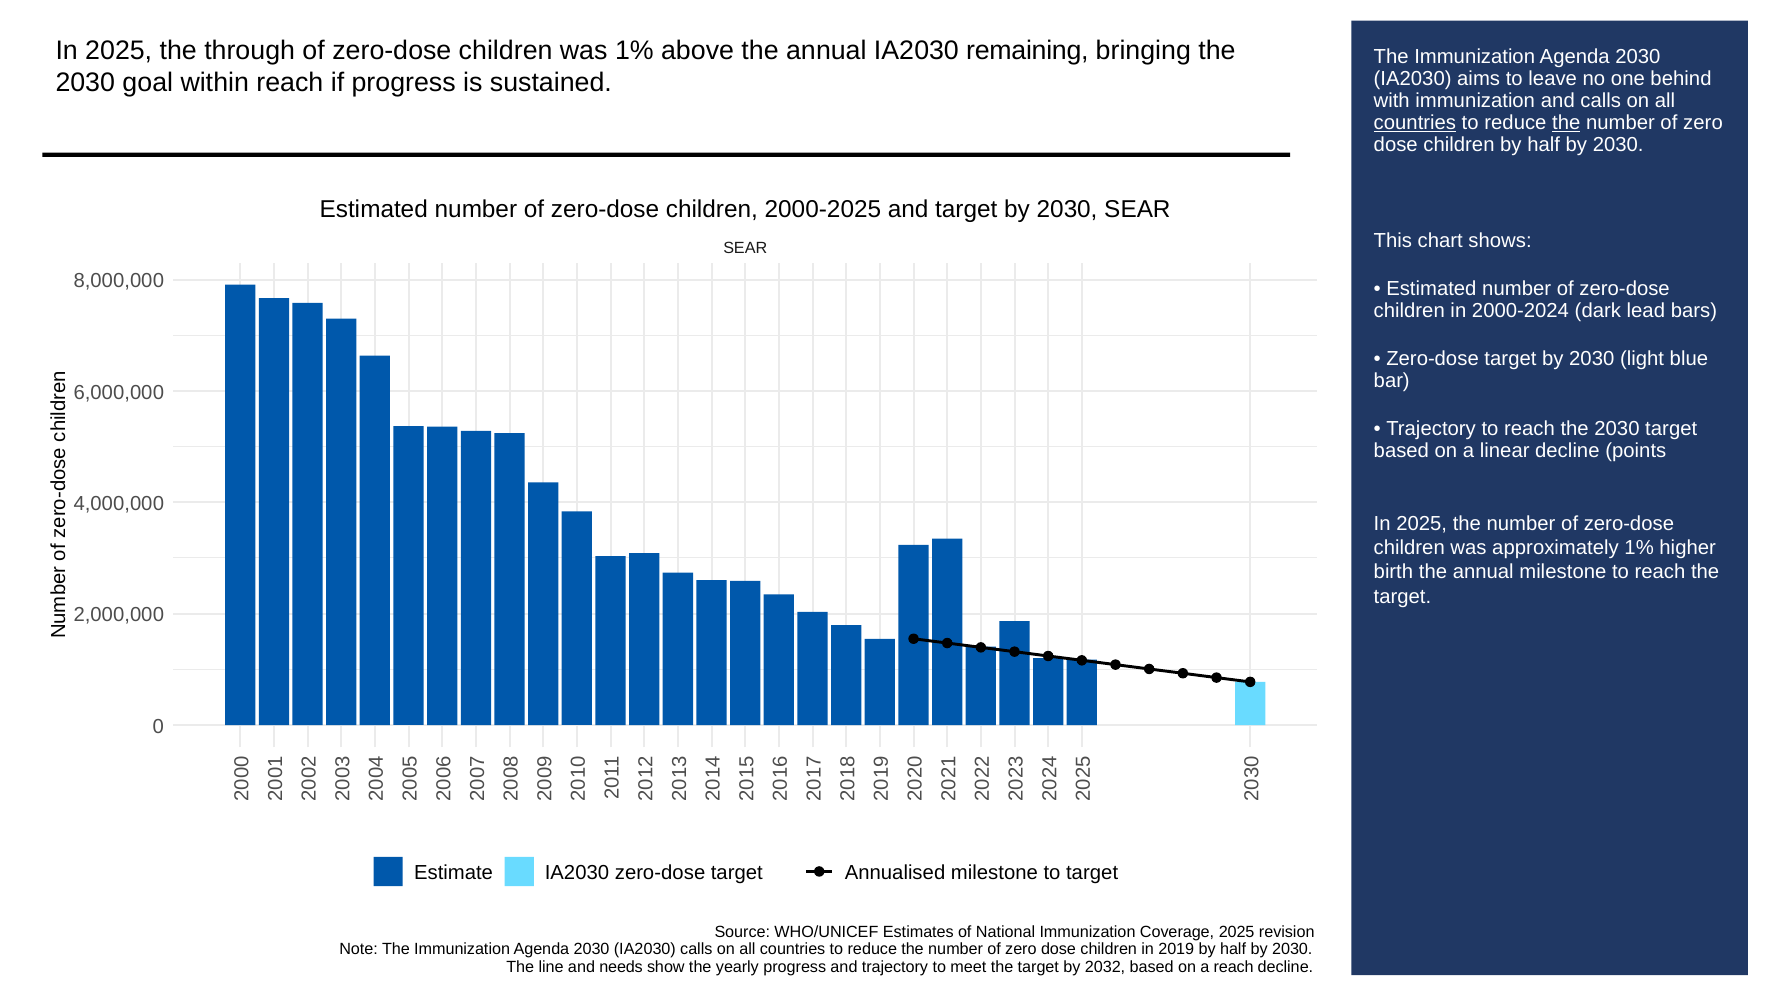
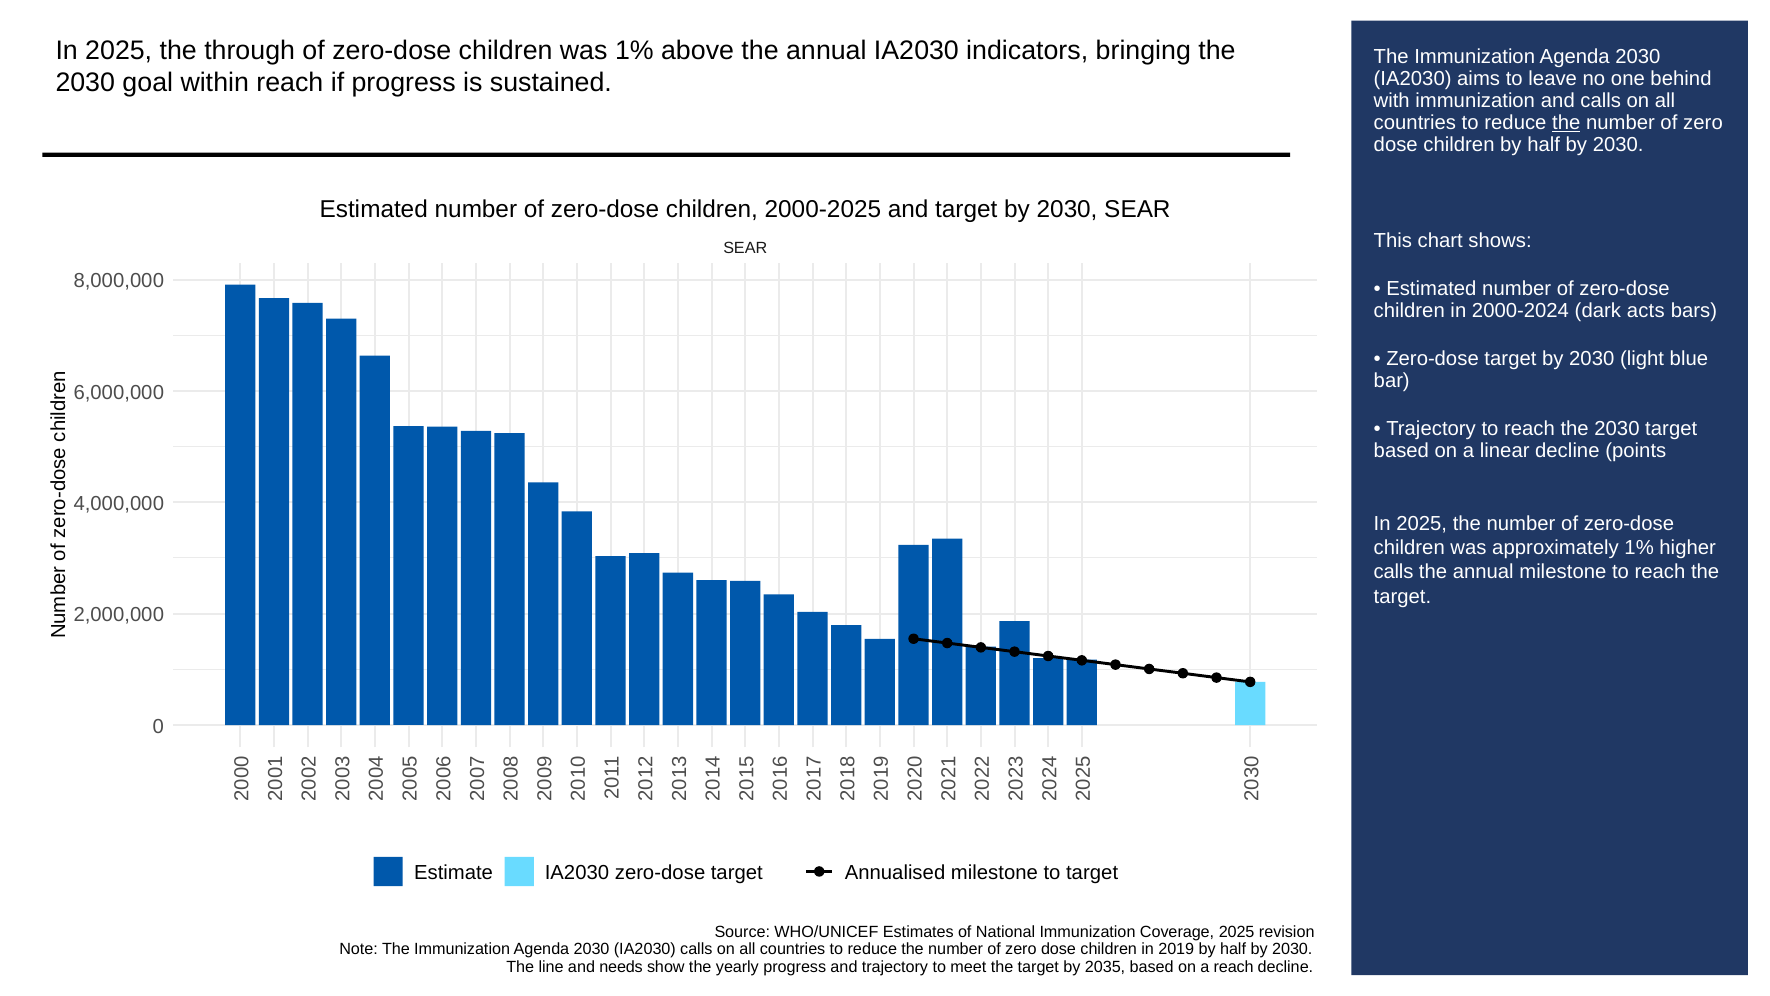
remaining: remaining -> indicators
countries at (1415, 123) underline: present -> none
lead: lead -> acts
birth at (1393, 572): birth -> calls
2032: 2032 -> 2035
